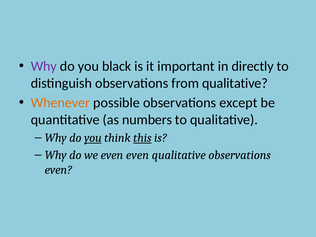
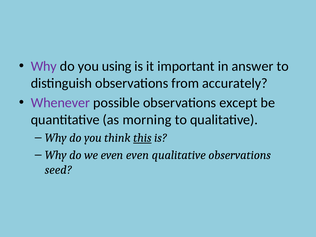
black: black -> using
directly: directly -> answer
from qualitative: qualitative -> accurately
Whenever colour: orange -> purple
numbers: numbers -> morning
you at (93, 138) underline: present -> none
even at (58, 170): even -> seed
